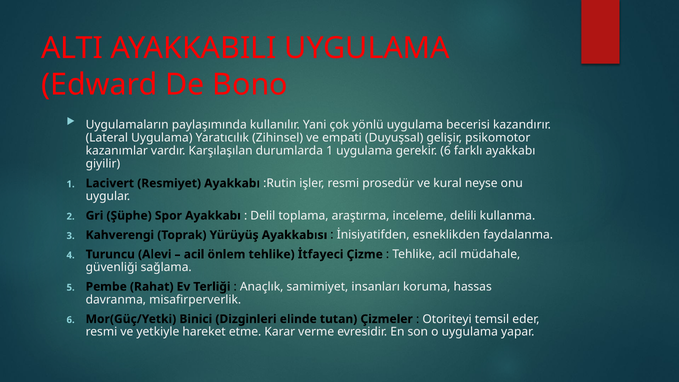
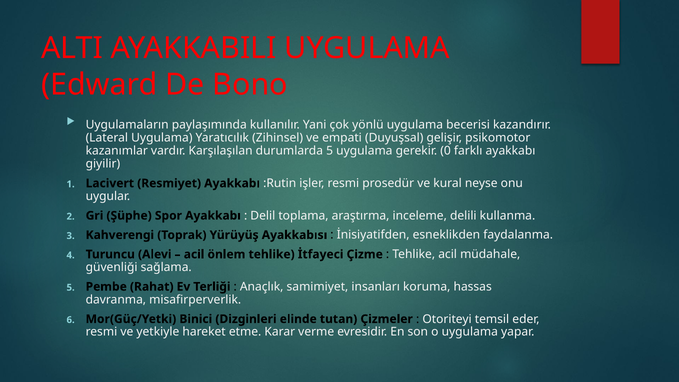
durumlarda 1: 1 -> 5
gerekir 6: 6 -> 0
